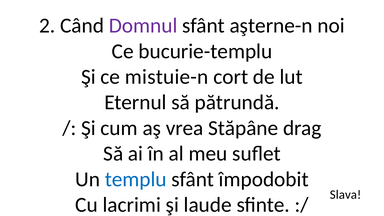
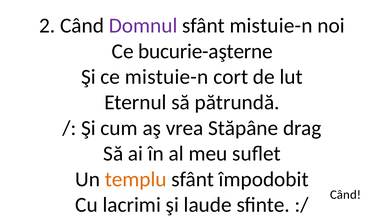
sfânt aşterne-n: aşterne-n -> mistuie-n
bucurie-templu: bucurie-templu -> bucurie-aşterne
templu colour: blue -> orange
Slava at (346, 195): Slava -> Când
